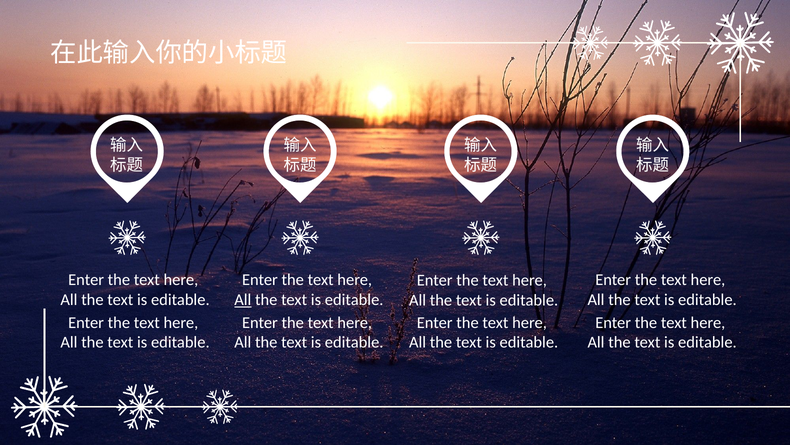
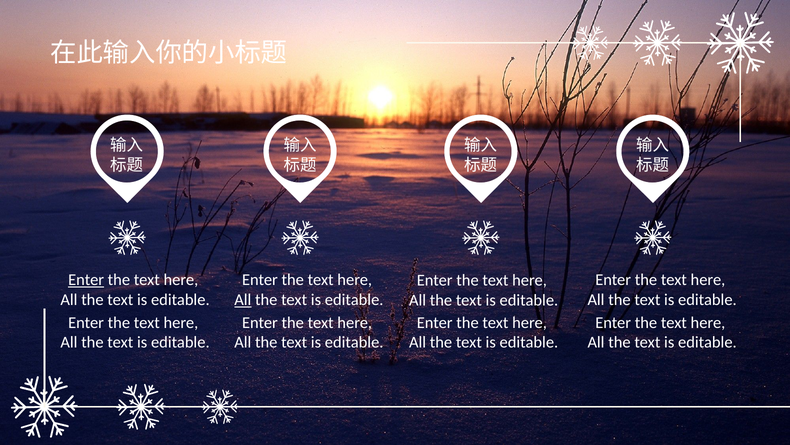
Enter at (86, 280) underline: none -> present
